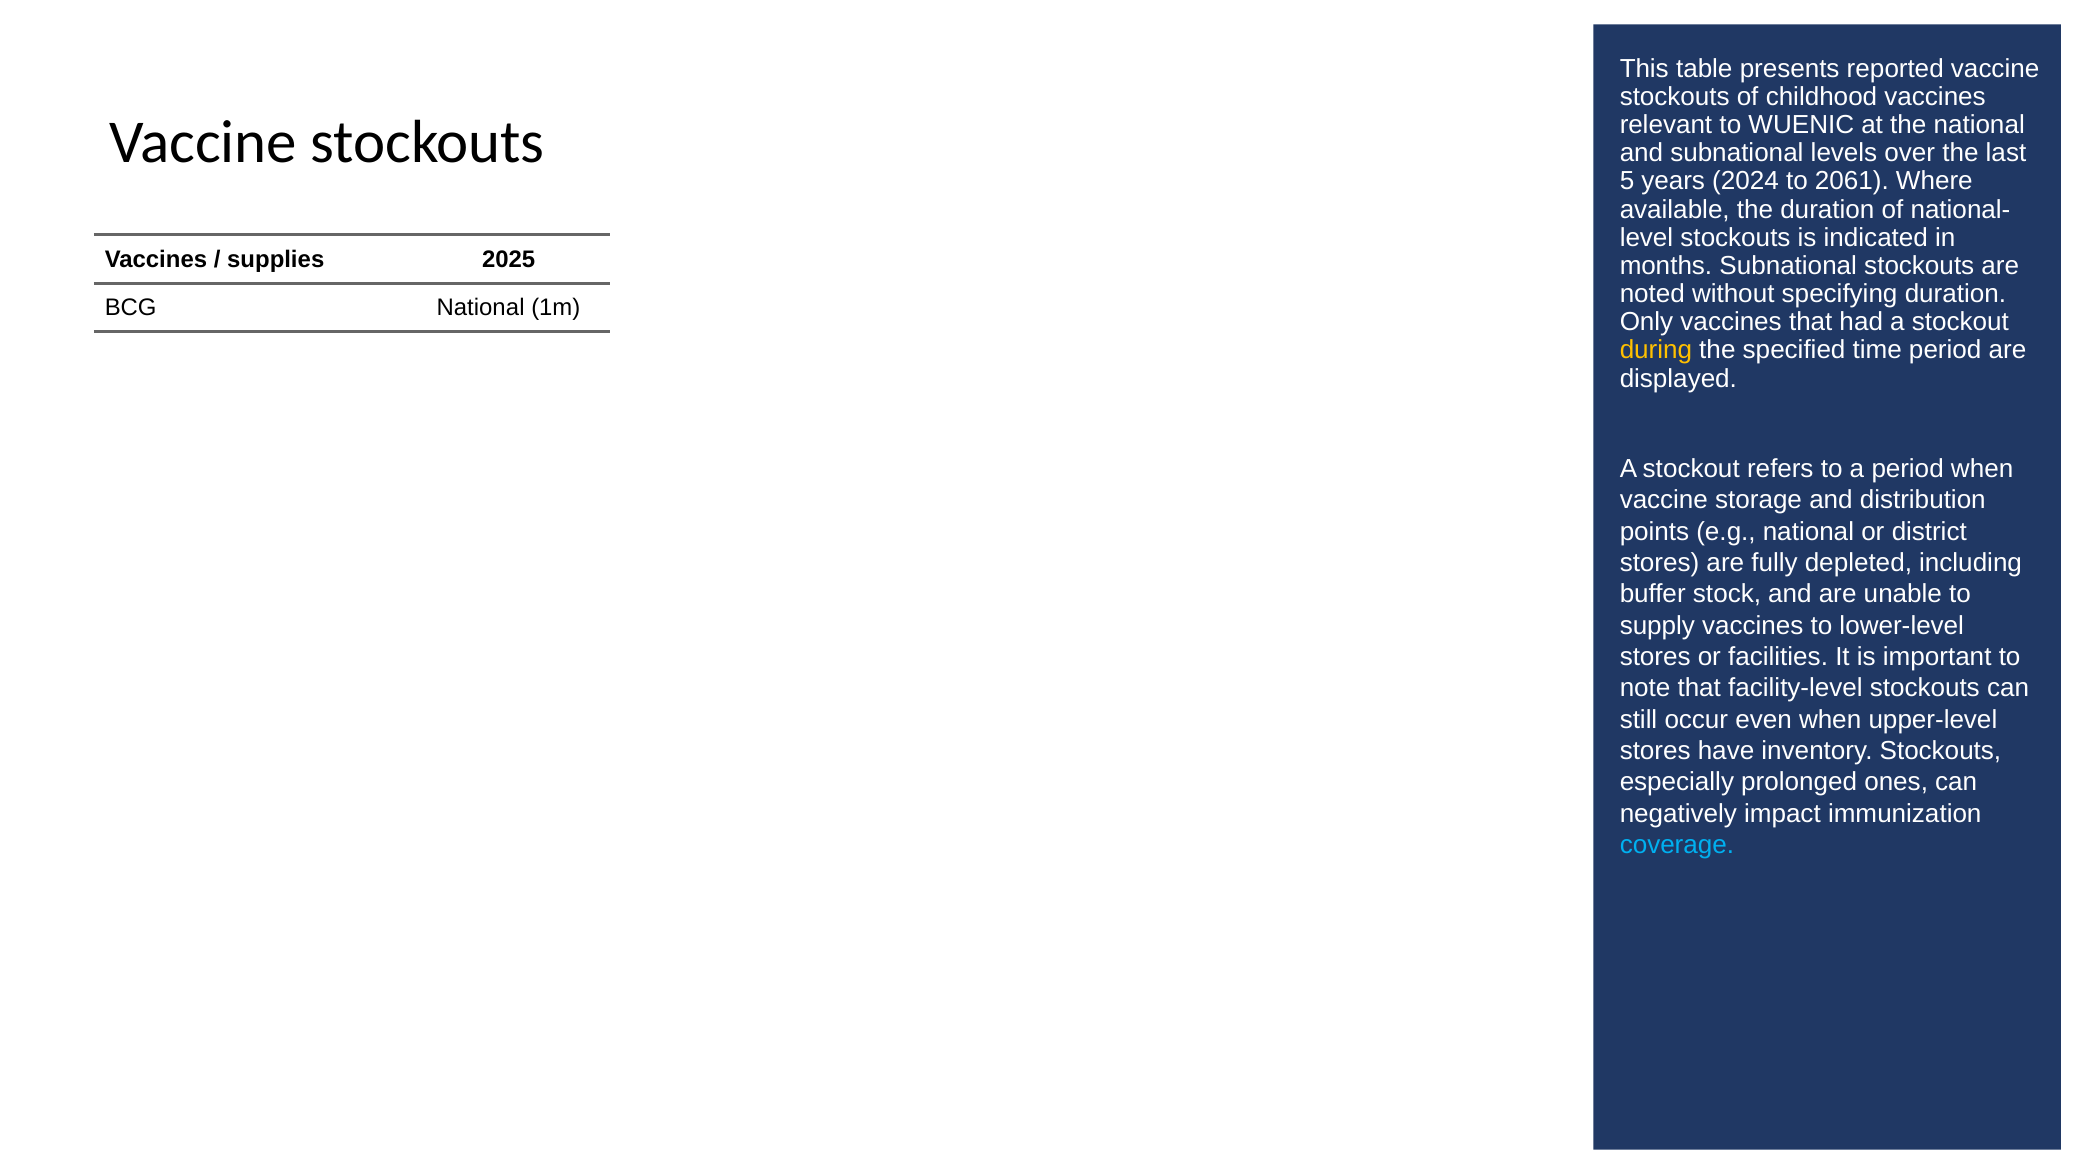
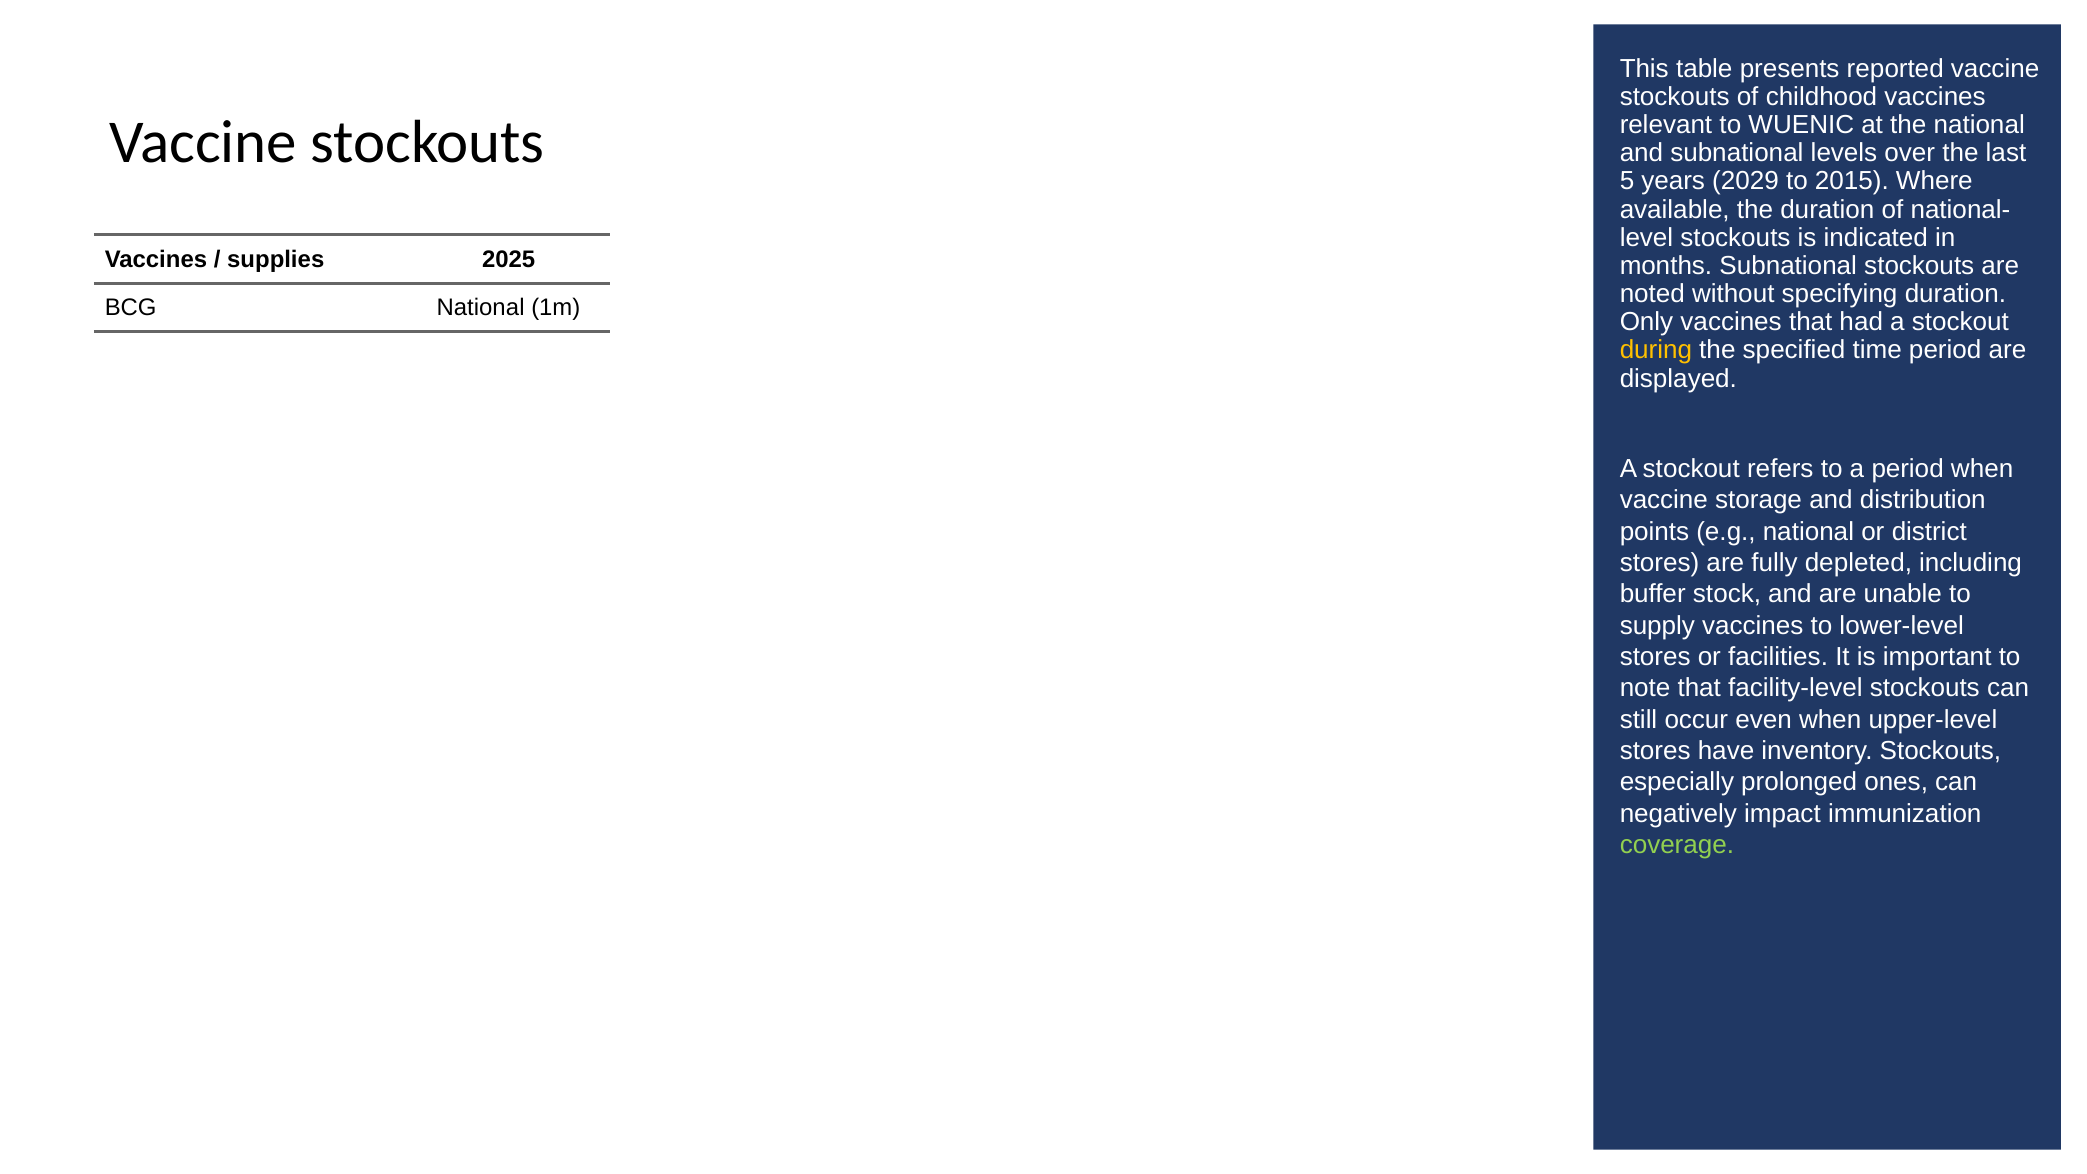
2024: 2024 -> 2029
2061: 2061 -> 2015
coverage colour: light blue -> light green
